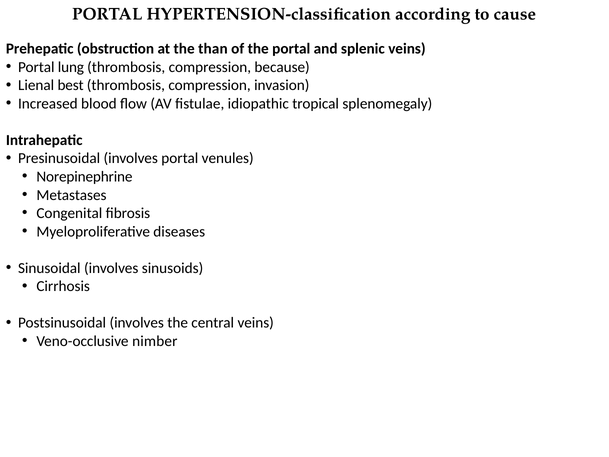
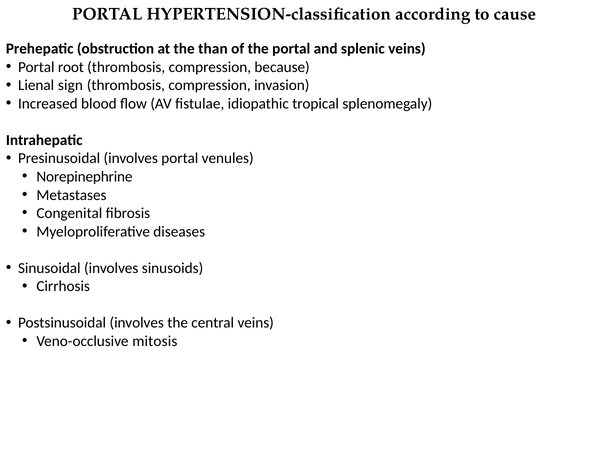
lung: lung -> root
best: best -> sign
nimber: nimber -> mitosis
